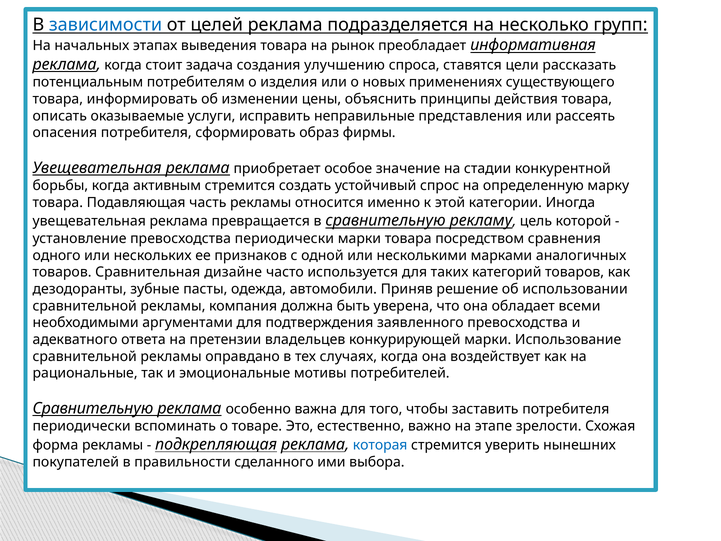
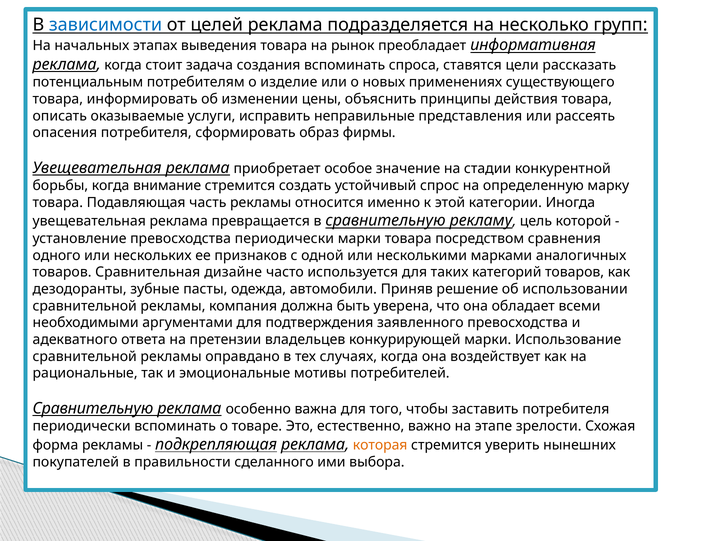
создания улучшению: улучшению -> вспоминать
изделия: изделия -> изделие
активным: активным -> внимание
которая colour: blue -> orange
